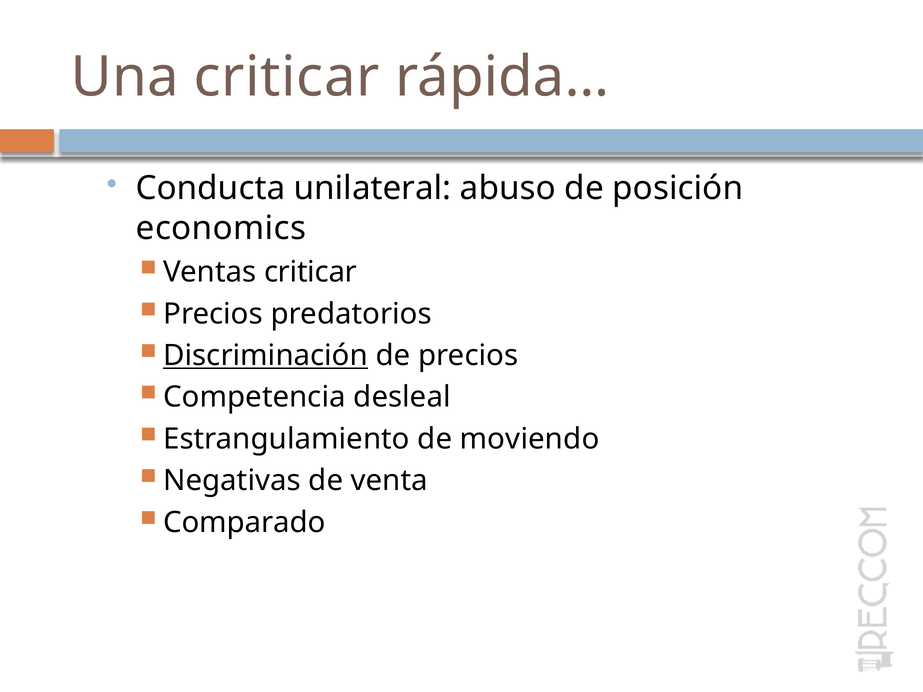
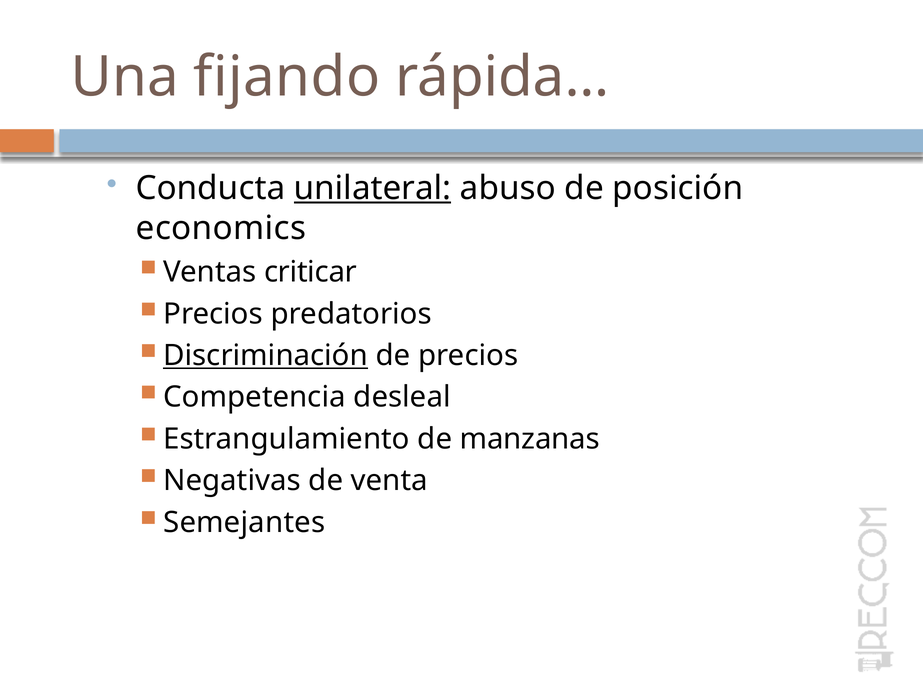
Una criticar: criticar -> fijando
unilateral underline: none -> present
moviendo: moviendo -> manzanas
Comparado: Comparado -> Semejantes
